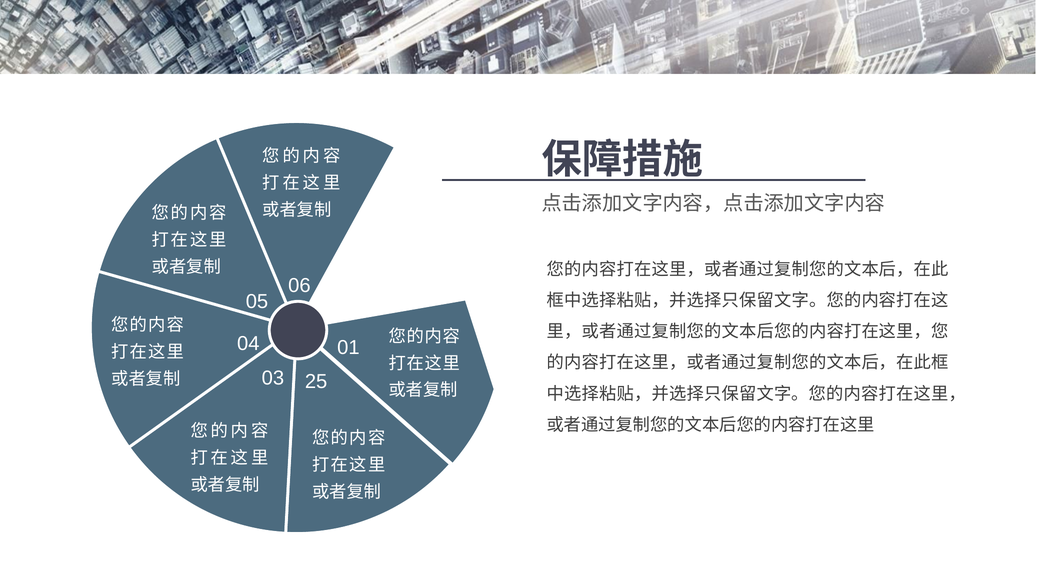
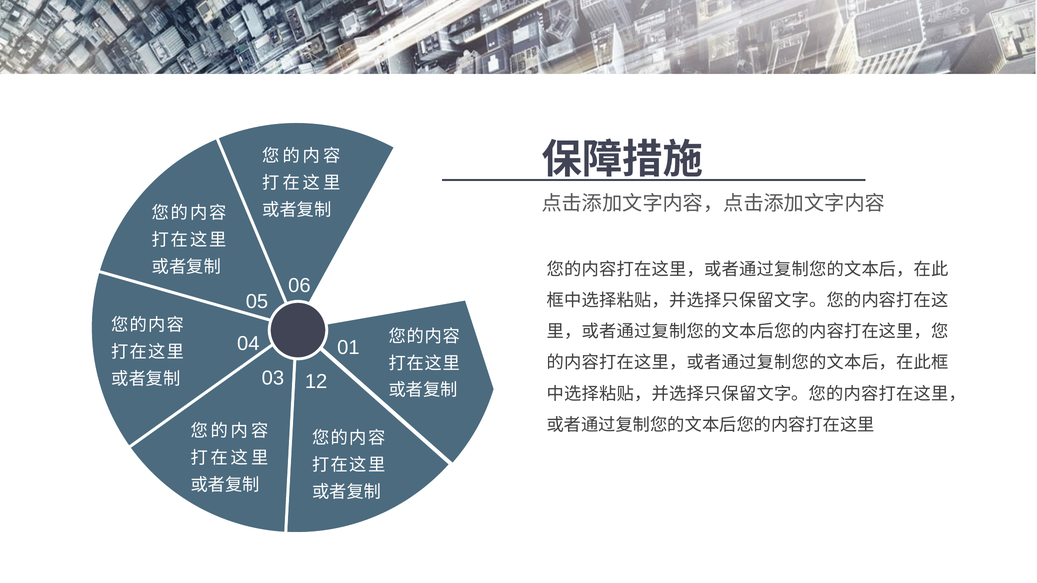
25: 25 -> 12
